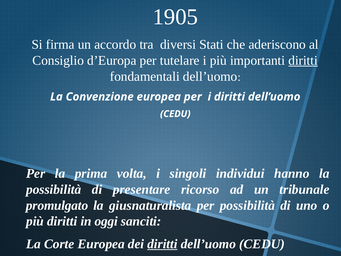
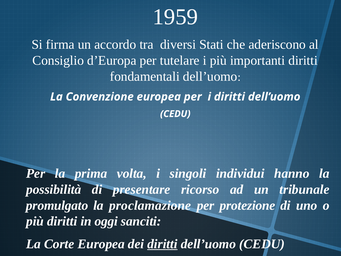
1905: 1905 -> 1959
diritti at (303, 60) underline: present -> none
giusnaturalista: giusnaturalista -> proclamazione
per possibilità: possibilità -> protezione
